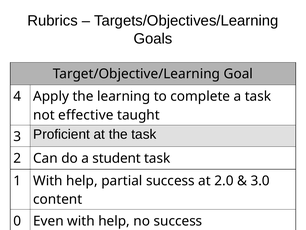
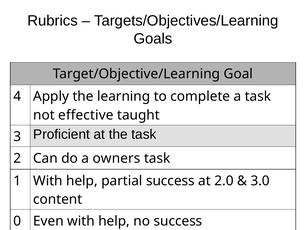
student: student -> owners
